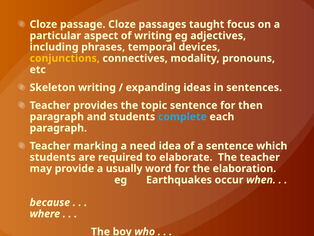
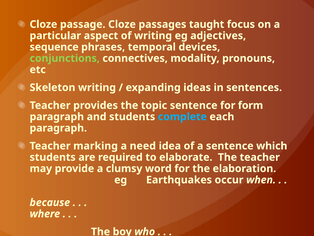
including: including -> sequence
conjunctions colour: yellow -> light green
then: then -> form
usually: usually -> clumsy
